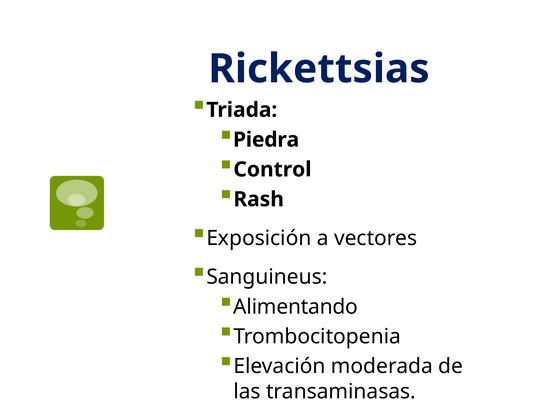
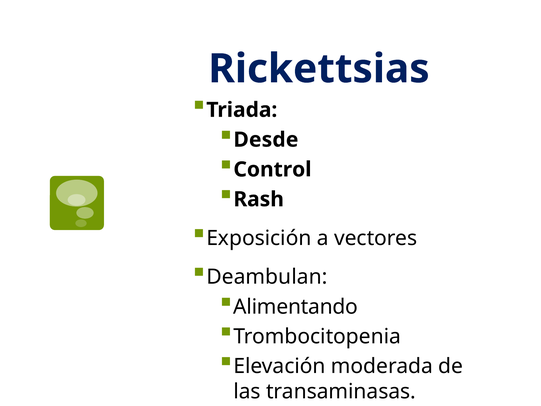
Piedra: Piedra -> Desde
Sanguineus: Sanguineus -> Deambulan
